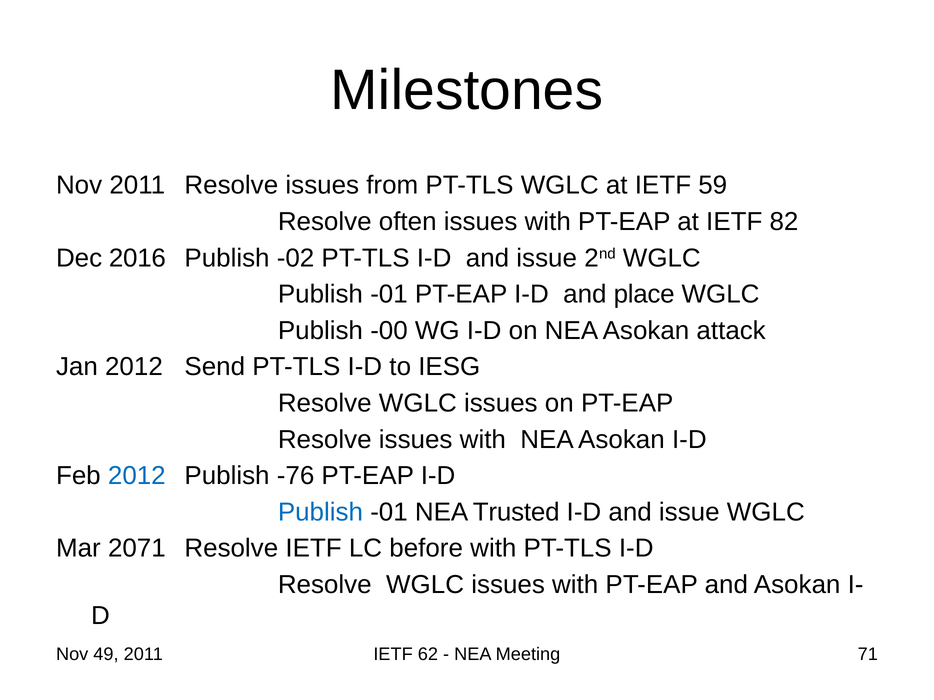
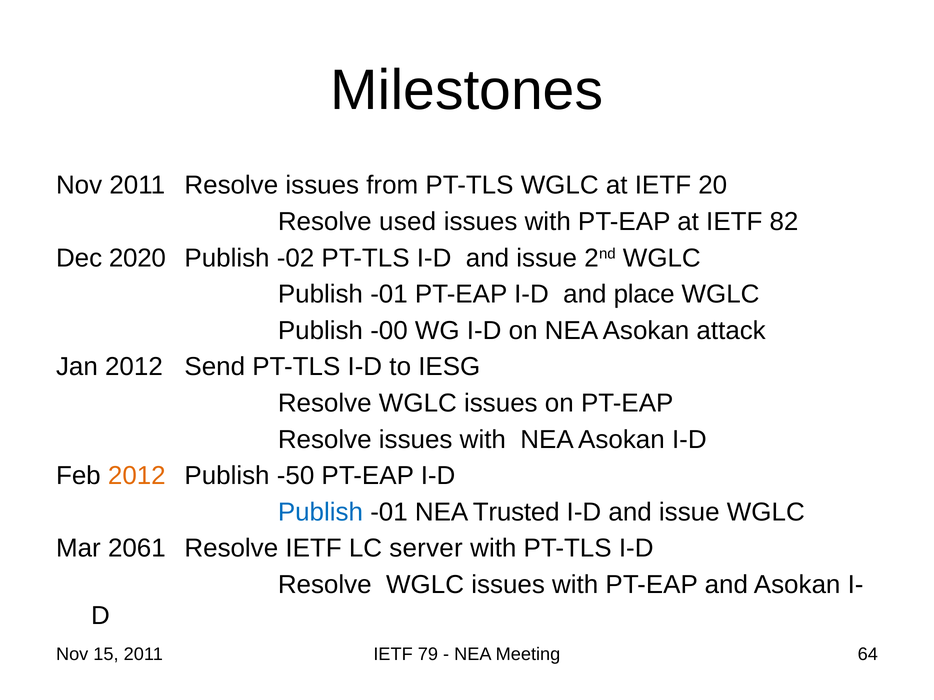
59: 59 -> 20
often: often -> used
2016: 2016 -> 2020
2012 at (137, 476) colour: blue -> orange
-76: -76 -> -50
2071: 2071 -> 2061
before: before -> server
49: 49 -> 15
62: 62 -> 79
71: 71 -> 64
